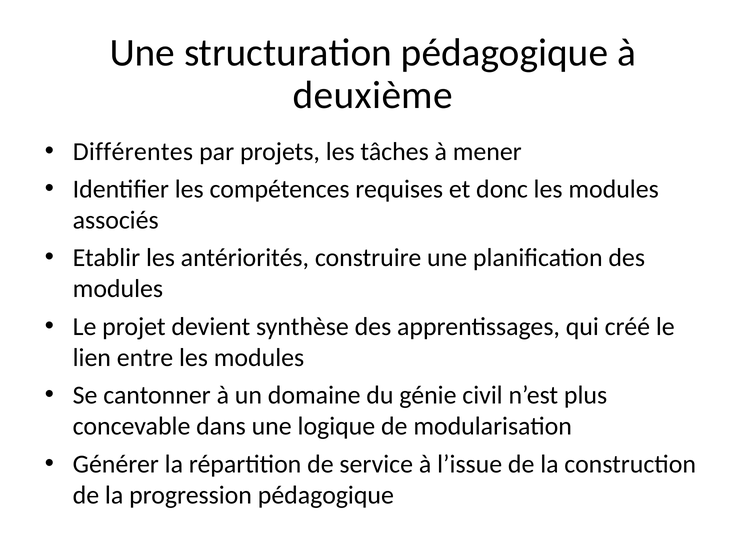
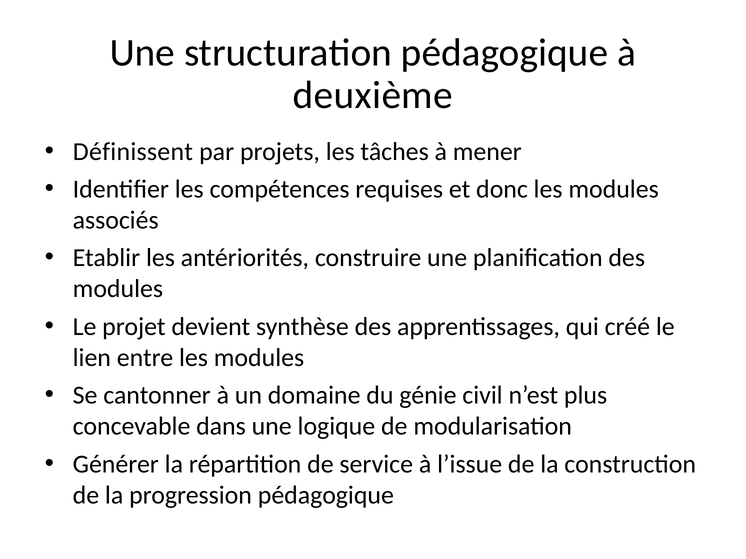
Différentes: Différentes -> Définissent
